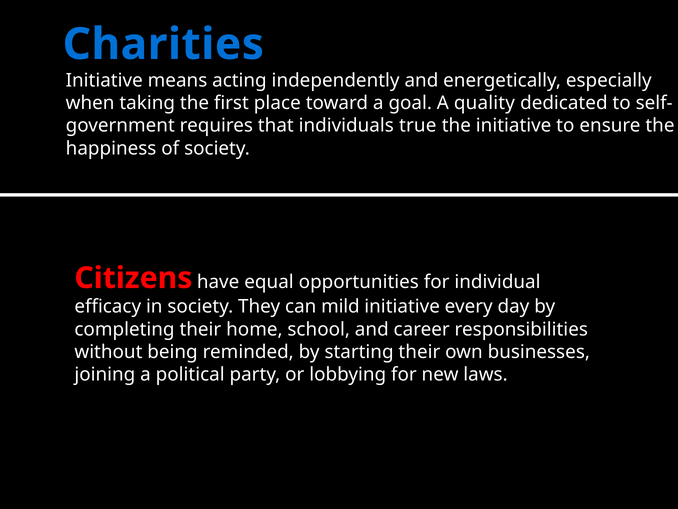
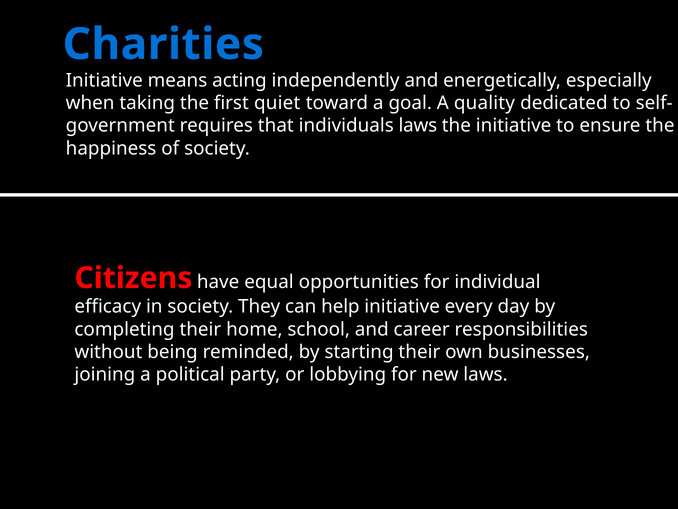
place: place -> quiet
individuals true: true -> laws
mild: mild -> help
